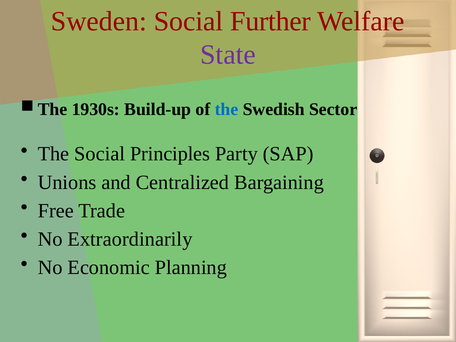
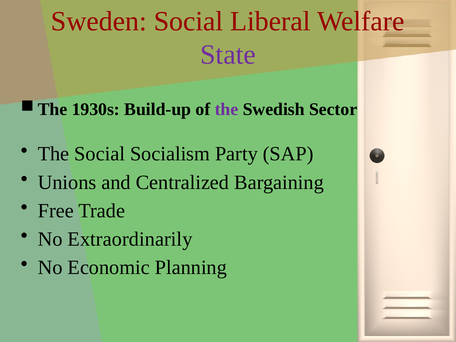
Further: Further -> Liberal
the at (227, 109) colour: blue -> purple
Principles: Principles -> Socialism
